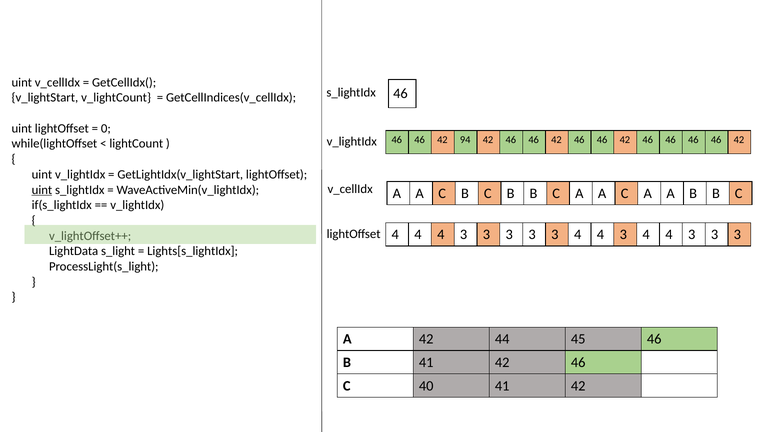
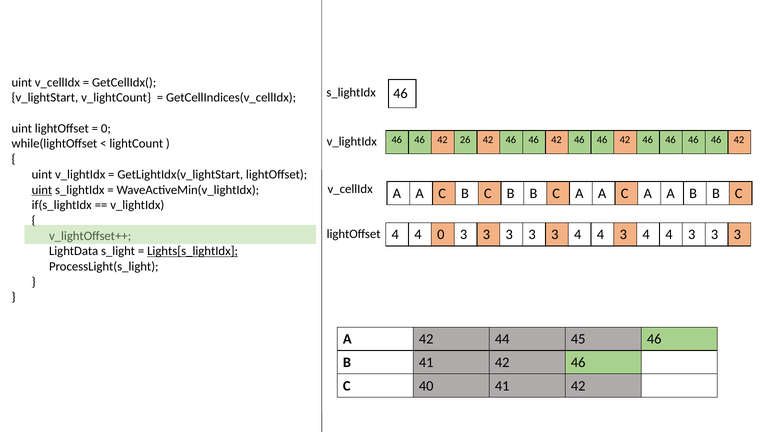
94: 94 -> 26
4 4 4: 4 -> 0
Lights[s_lightIdx underline: none -> present
